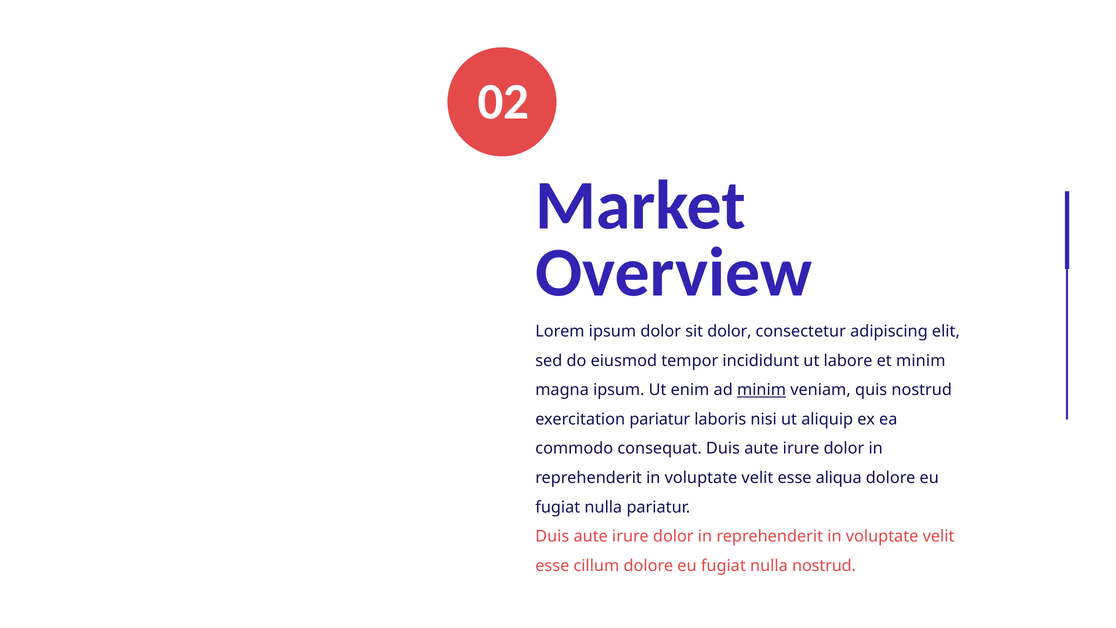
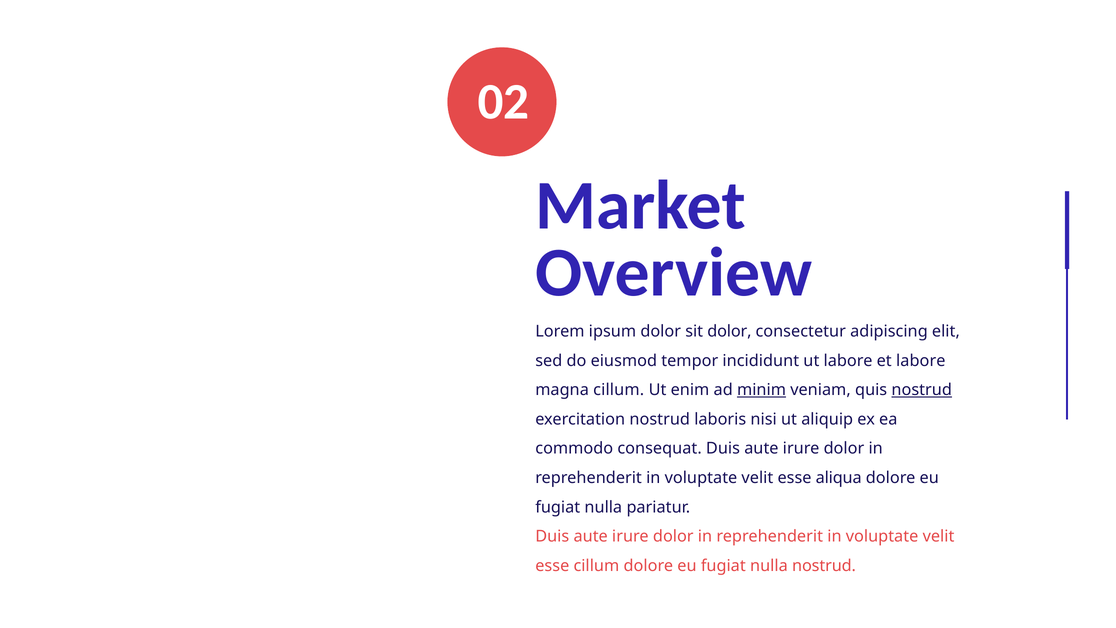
et minim: minim -> labore
magna ipsum: ipsum -> cillum
nostrud at (922, 390) underline: none -> present
exercitation pariatur: pariatur -> nostrud
